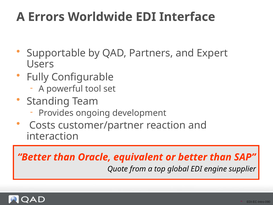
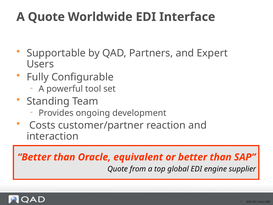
A Errors: Errors -> Quote
